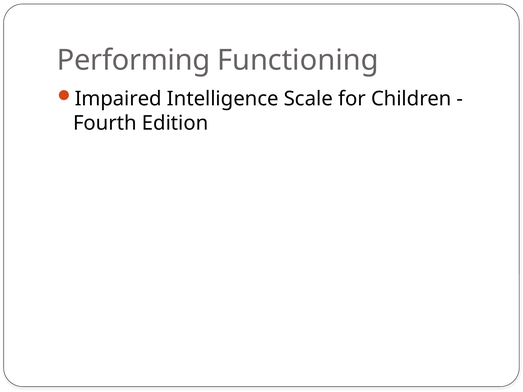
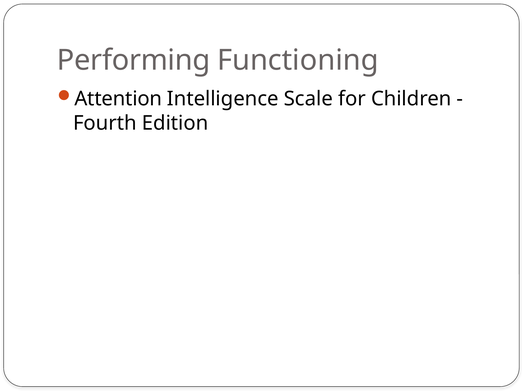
Impaired: Impaired -> Attention
